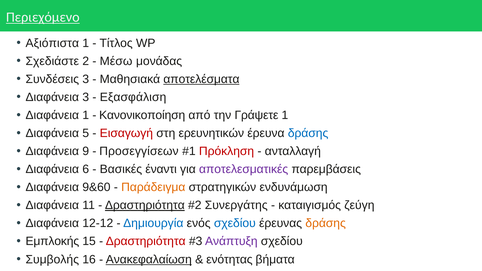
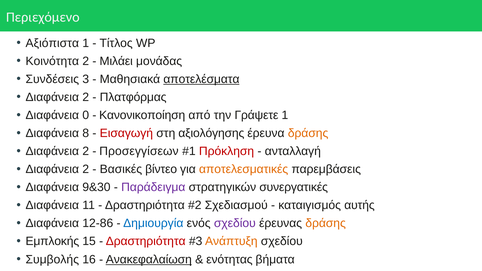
Περιεχόμενο underline: present -> none
Σχεδιάστε: Σχεδιάστε -> Κοινότητα
Μέσω: Μέσω -> Μιλάει
3 at (86, 97): 3 -> 2
Εξασφάλιση: Εξασφάλιση -> Πλατφόρμας
Διαφάνεια 1: 1 -> 0
5: 5 -> 8
ερευνητικών: ερευνητικών -> αξιολόγησης
δράσης at (308, 133) colour: blue -> orange
9 at (86, 151): 9 -> 2
6 at (86, 169): 6 -> 2
έναντι: έναντι -> βίντεο
αποτελεσματικές colour: purple -> orange
9&60: 9&60 -> 9&30
Παράδειγμα colour: orange -> purple
ενδυνάμωση: ενδυνάμωση -> συνεργατικές
Δραστηριότητα at (145, 205) underline: present -> none
Συνεργάτης: Συνεργάτης -> Σχεδιασμού
ζεύγη: ζεύγη -> αυτής
12-12: 12-12 -> 12-86
σχεδίου at (235, 223) colour: blue -> purple
Ανάπτυξη colour: purple -> orange
